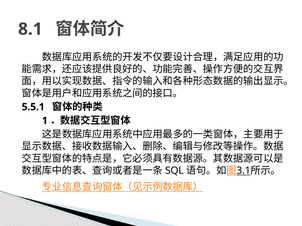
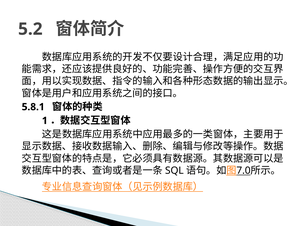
8.1: 8.1 -> 5.2
5.5.1: 5.5.1 -> 5.8.1
3.1: 3.1 -> 7.0
